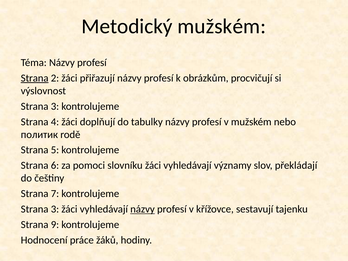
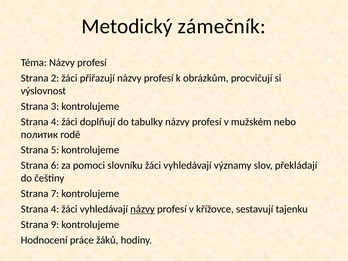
Metodický mužském: mužském -> zámečník
Strana at (35, 78) underline: present -> none
3 at (55, 209): 3 -> 4
